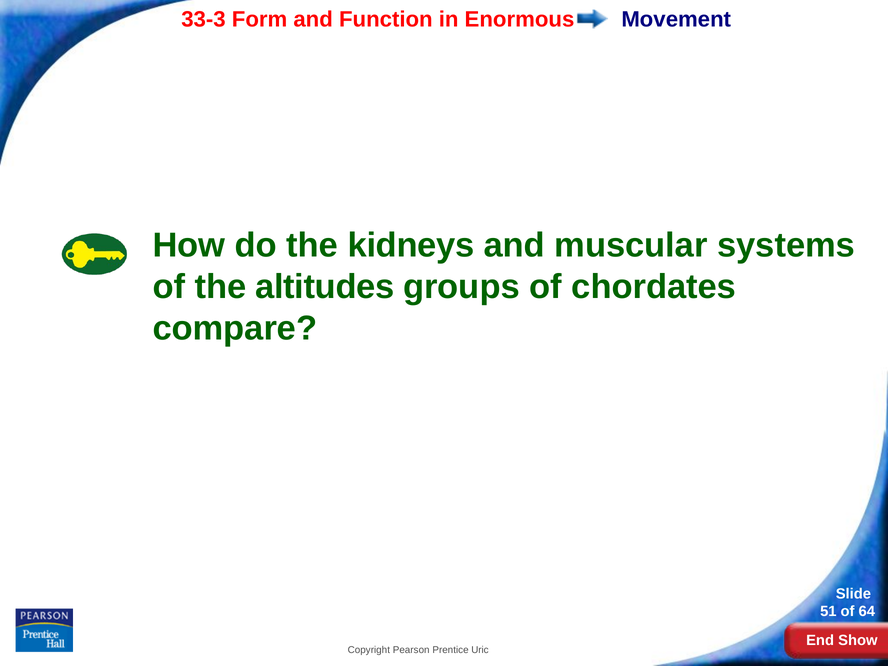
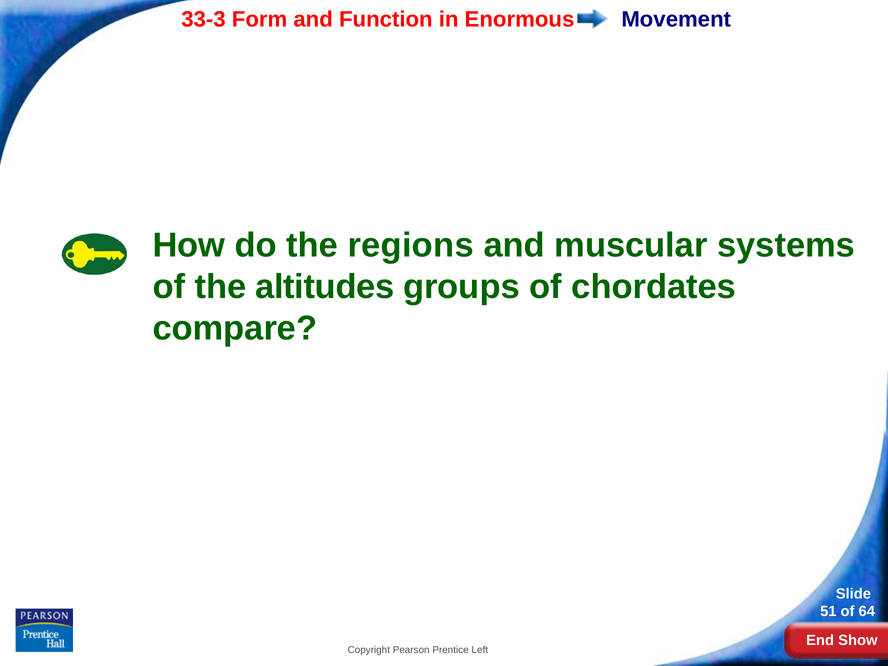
kidneys: kidneys -> regions
Uric: Uric -> Left
